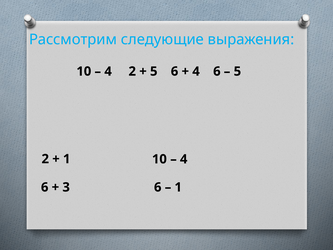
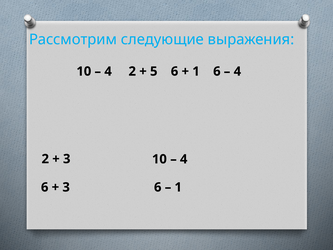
4 at (196, 71): 4 -> 1
5 at (237, 71): 5 -> 4
1 at (67, 159): 1 -> 3
